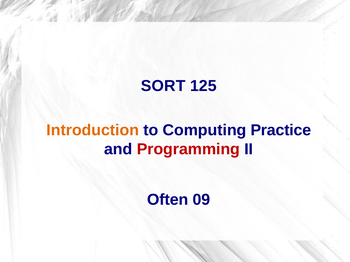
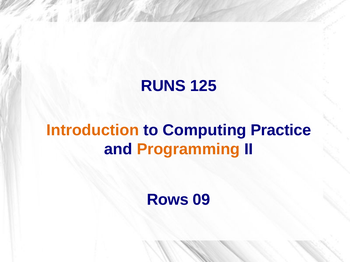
SORT: SORT -> RUNS
Programming colour: red -> orange
Often: Often -> Rows
